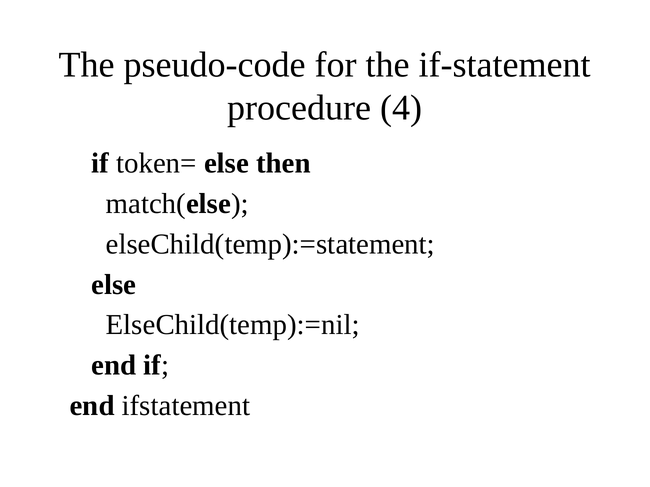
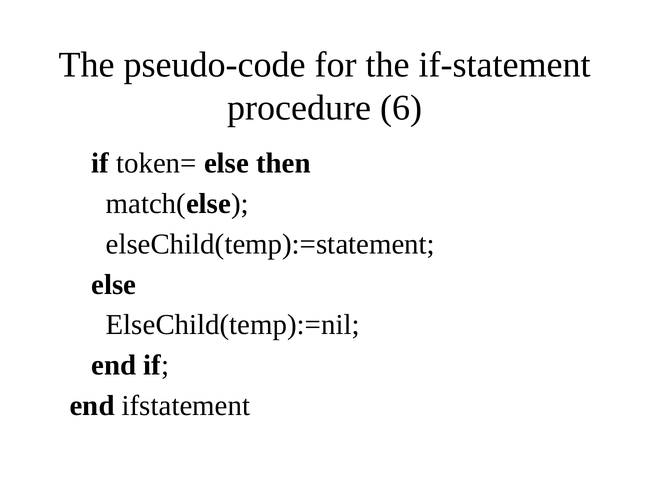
4: 4 -> 6
